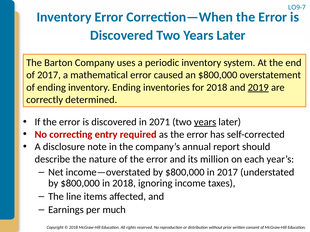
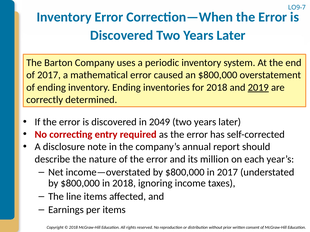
2071: 2071 -> 2049
years at (205, 122) underline: present -> none
per much: much -> items
